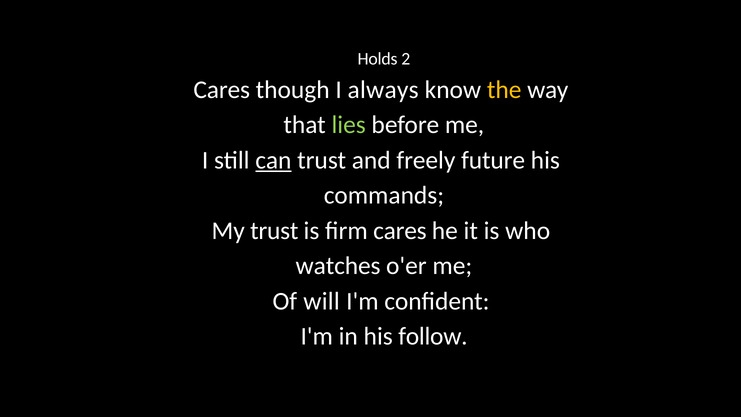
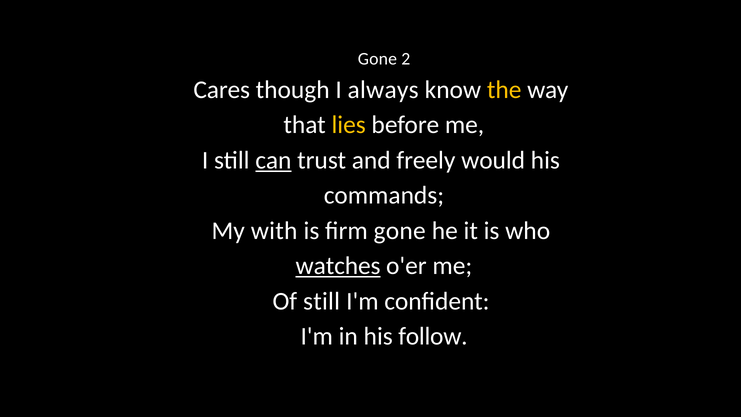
Holds at (378, 59): Holds -> Gone
lies colour: light green -> yellow
future: future -> would
My trust: trust -> with
firm cares: cares -> gone
watches underline: none -> present
Of will: will -> still
